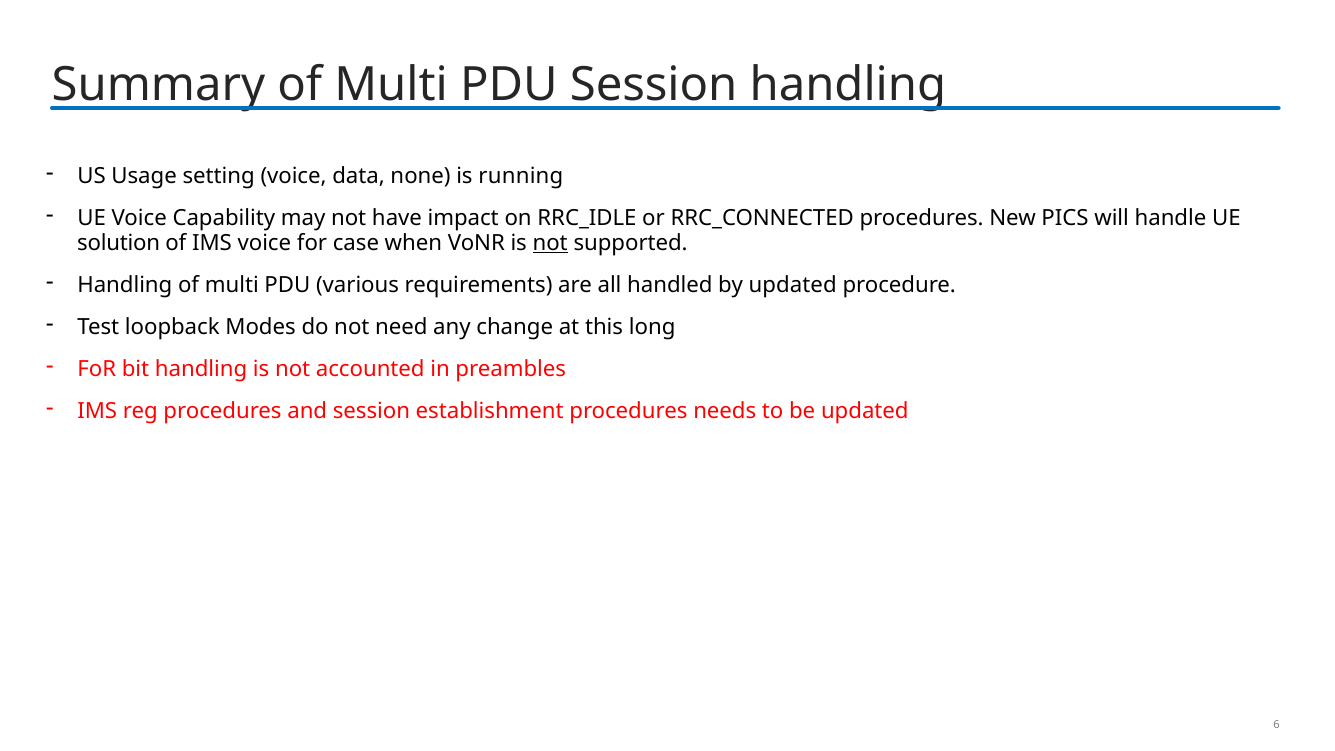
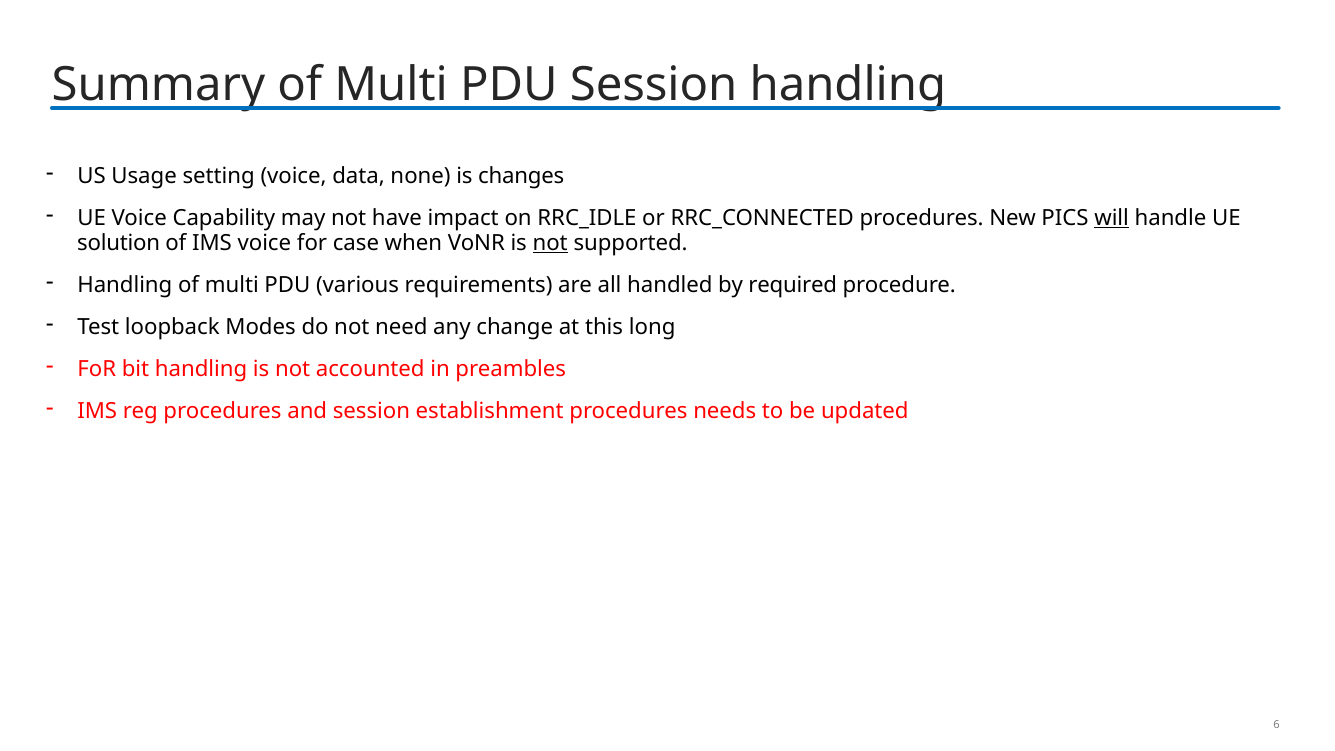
running: running -> changes
will underline: none -> present
by updated: updated -> required
